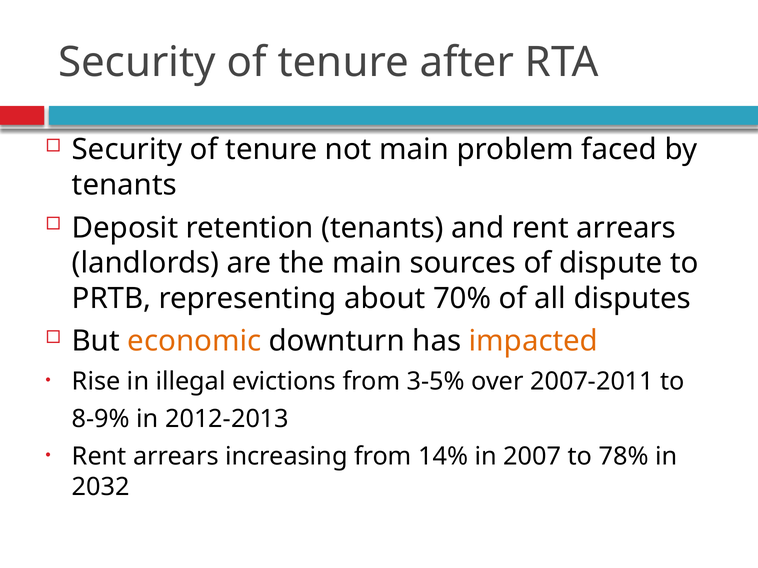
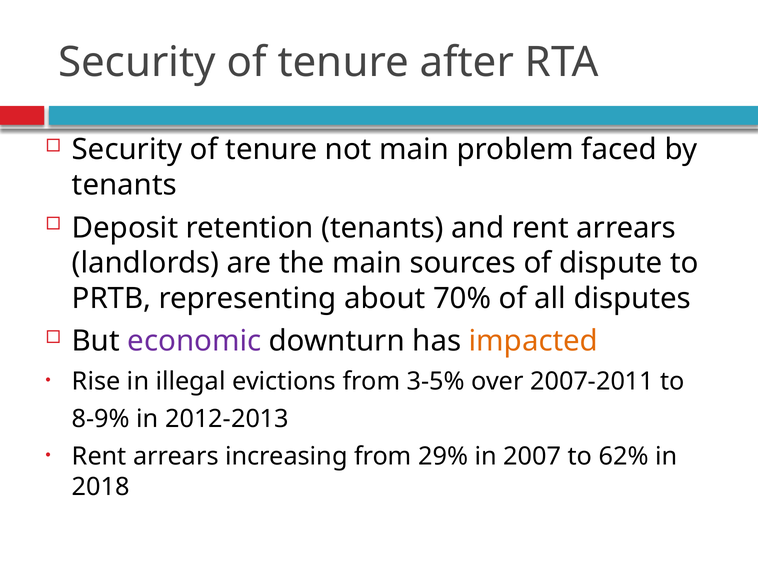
economic colour: orange -> purple
14%: 14% -> 29%
78%: 78% -> 62%
2032: 2032 -> 2018
